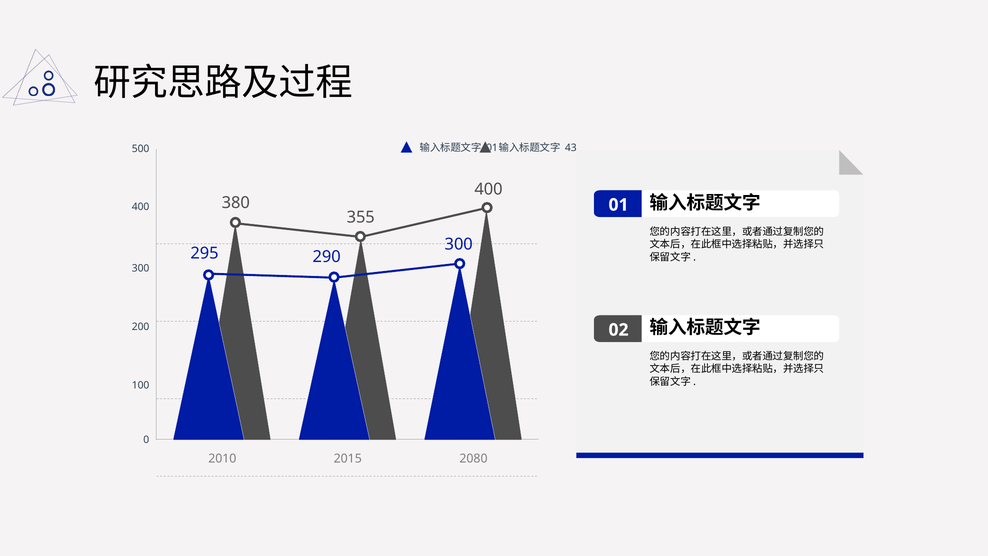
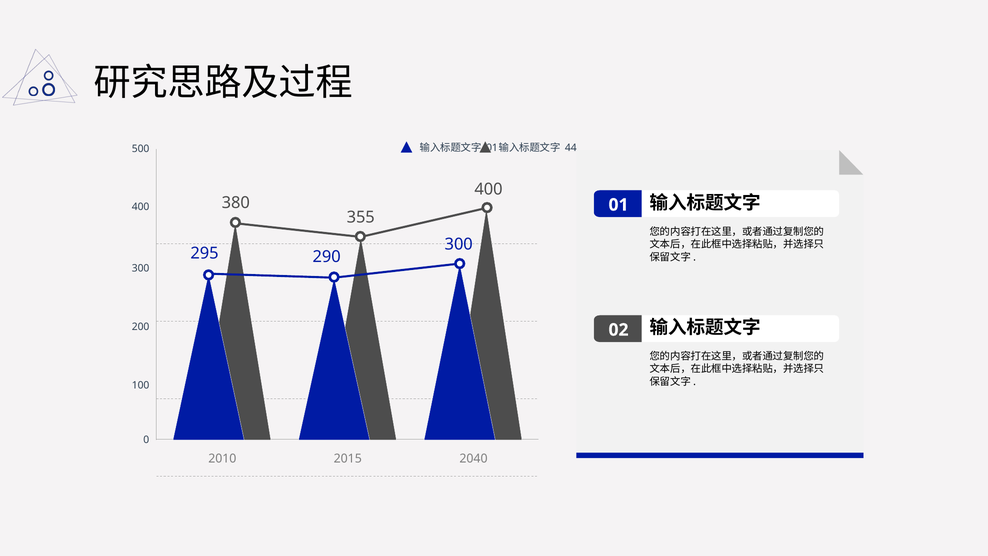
43: 43 -> 44
2080: 2080 -> 2040
